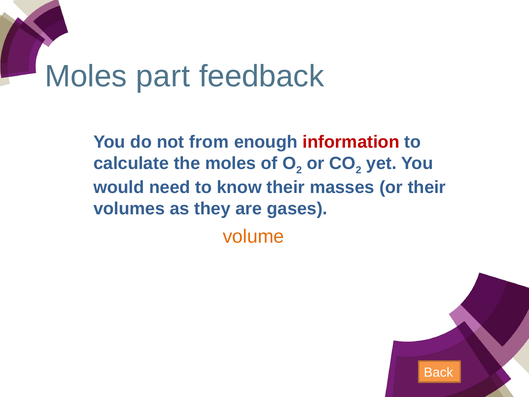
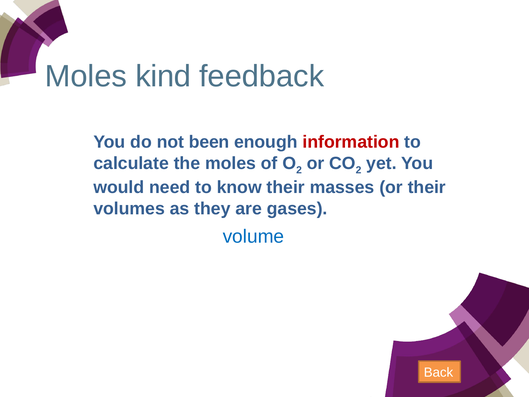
part: part -> kind
from: from -> been
volume colour: orange -> blue
